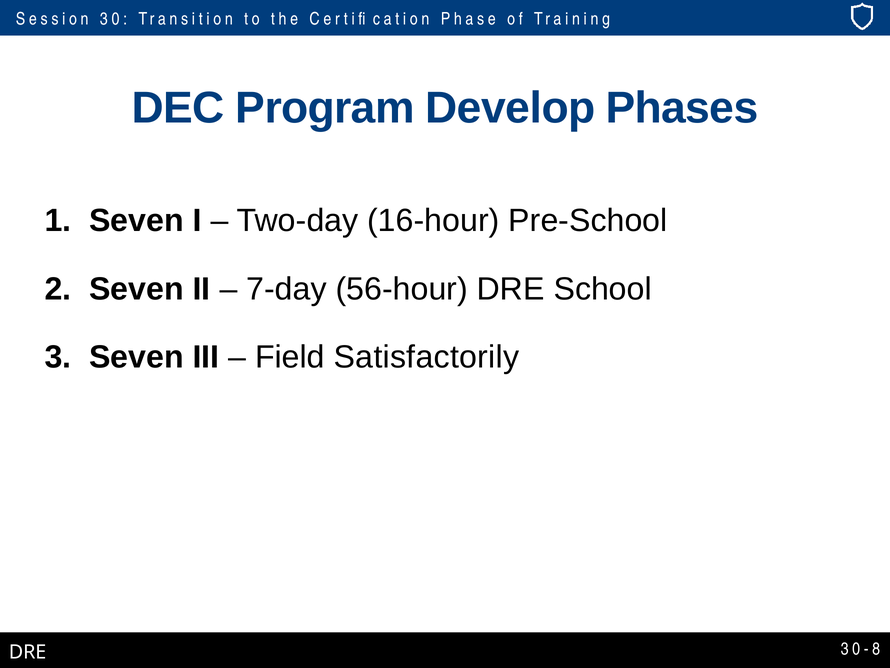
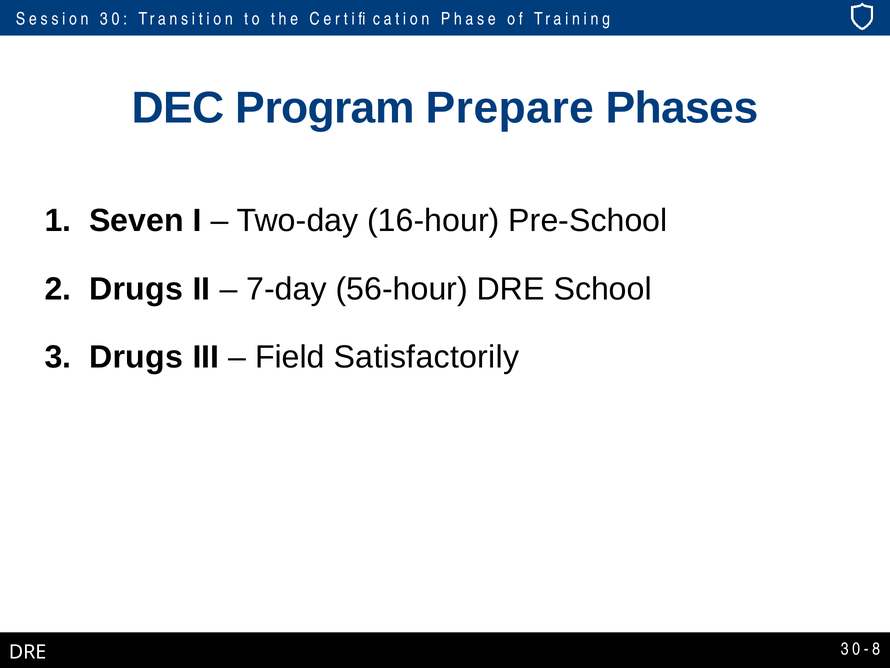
Develop: Develop -> Prepare
Seven at (136, 289): Seven -> Drugs
Seven at (136, 357): Seven -> Drugs
